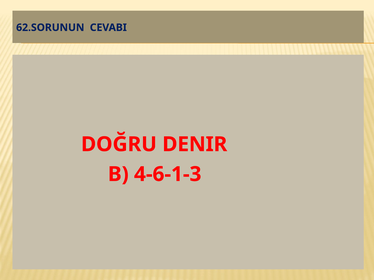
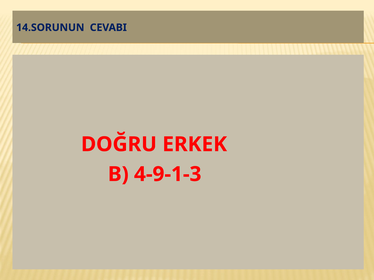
62.SORUNUN: 62.SORUNUN -> 14.SORUNUN
DENIR: DENIR -> ERKEK
4-6-1-3: 4-6-1-3 -> 4-9-1-3
